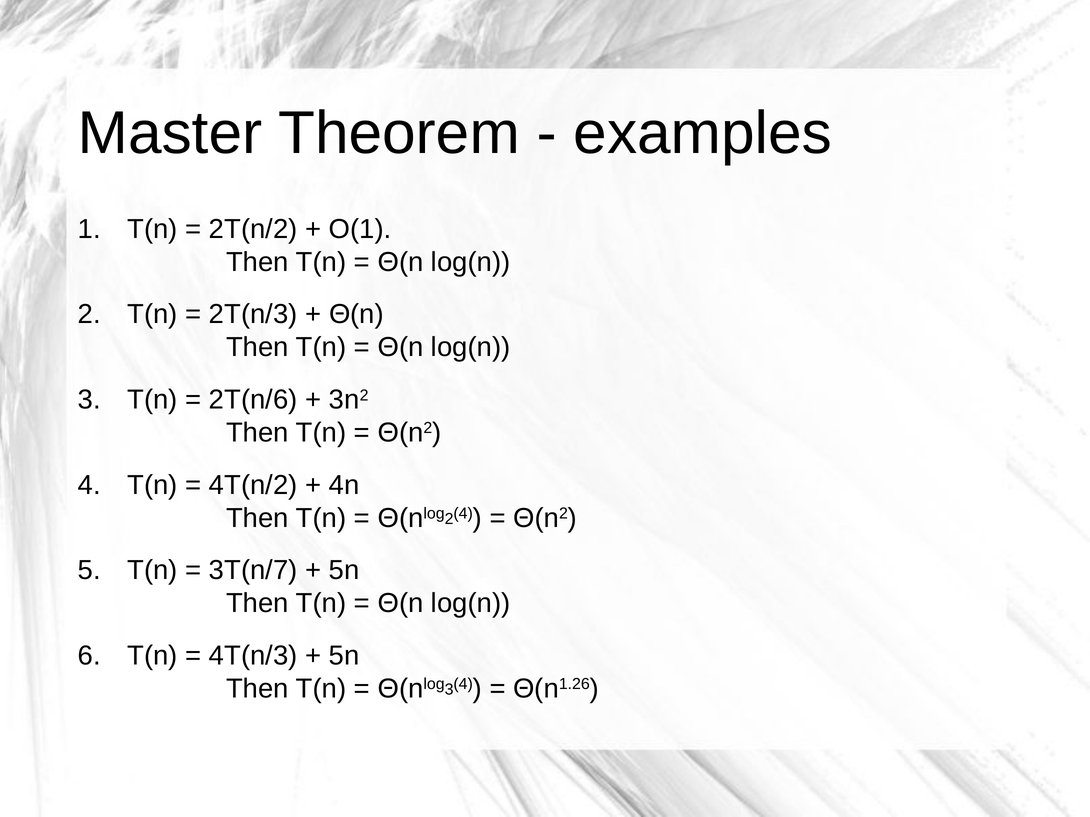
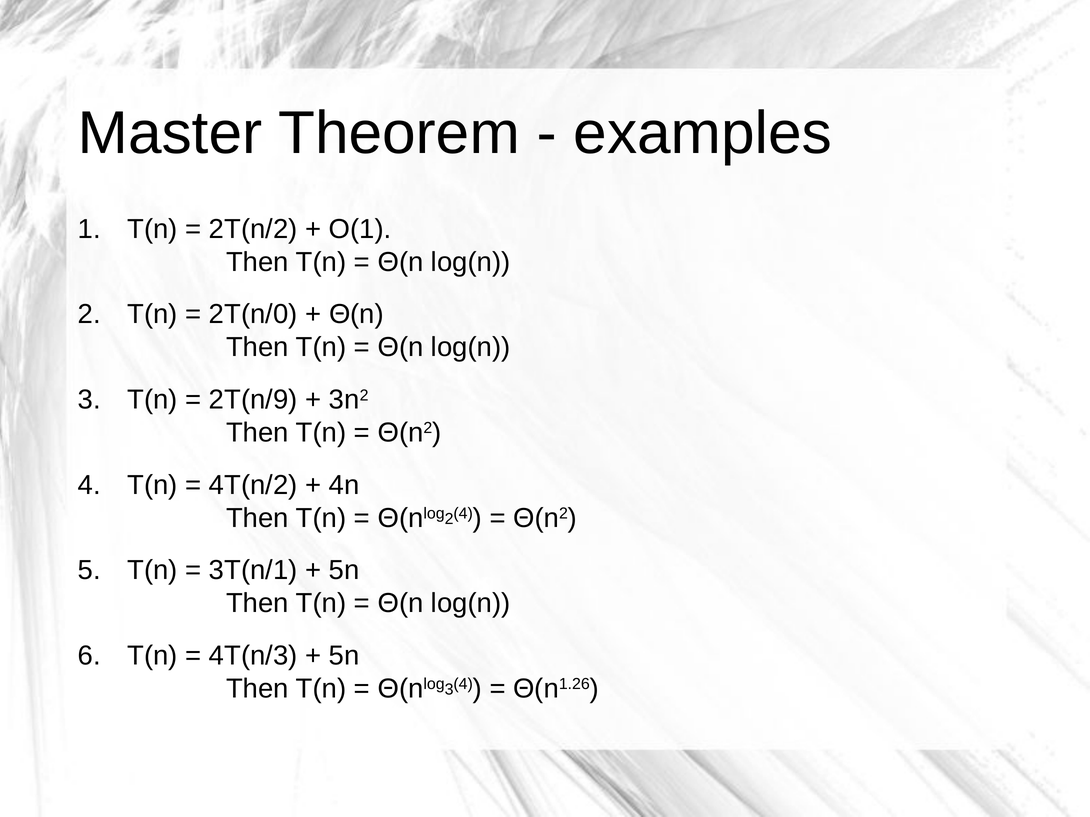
2T(n/3: 2T(n/3 -> 2T(n/0
2T(n/6: 2T(n/6 -> 2T(n/9
3T(n/7: 3T(n/7 -> 3T(n/1
